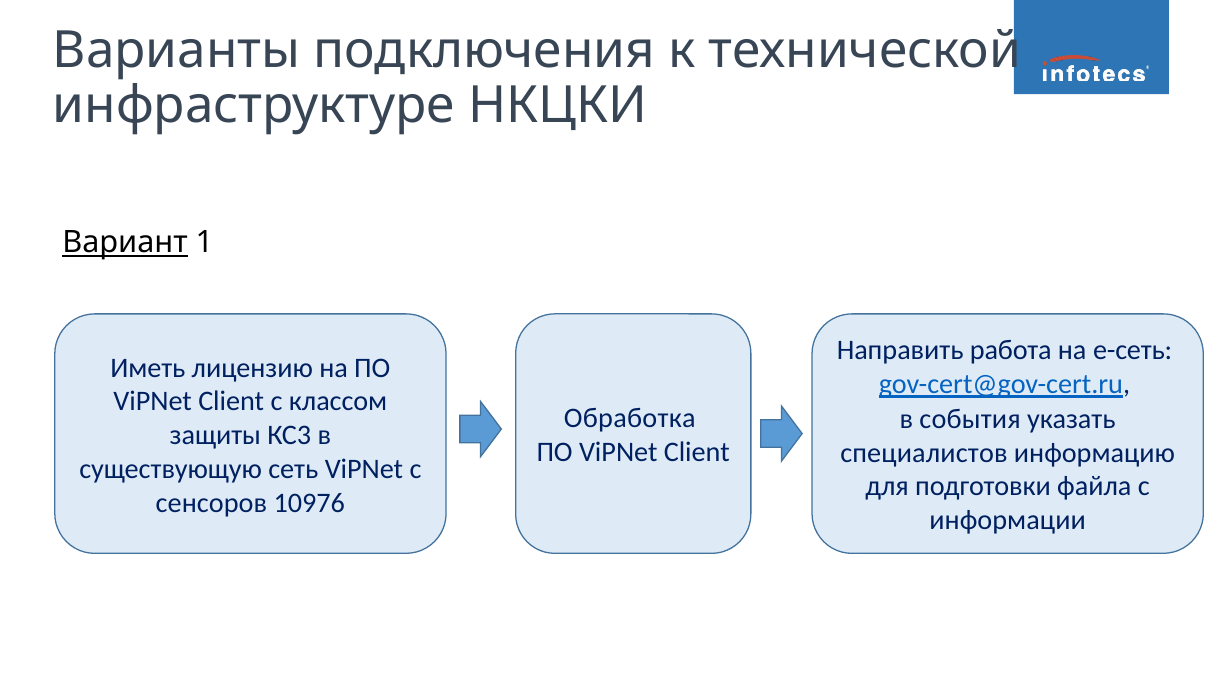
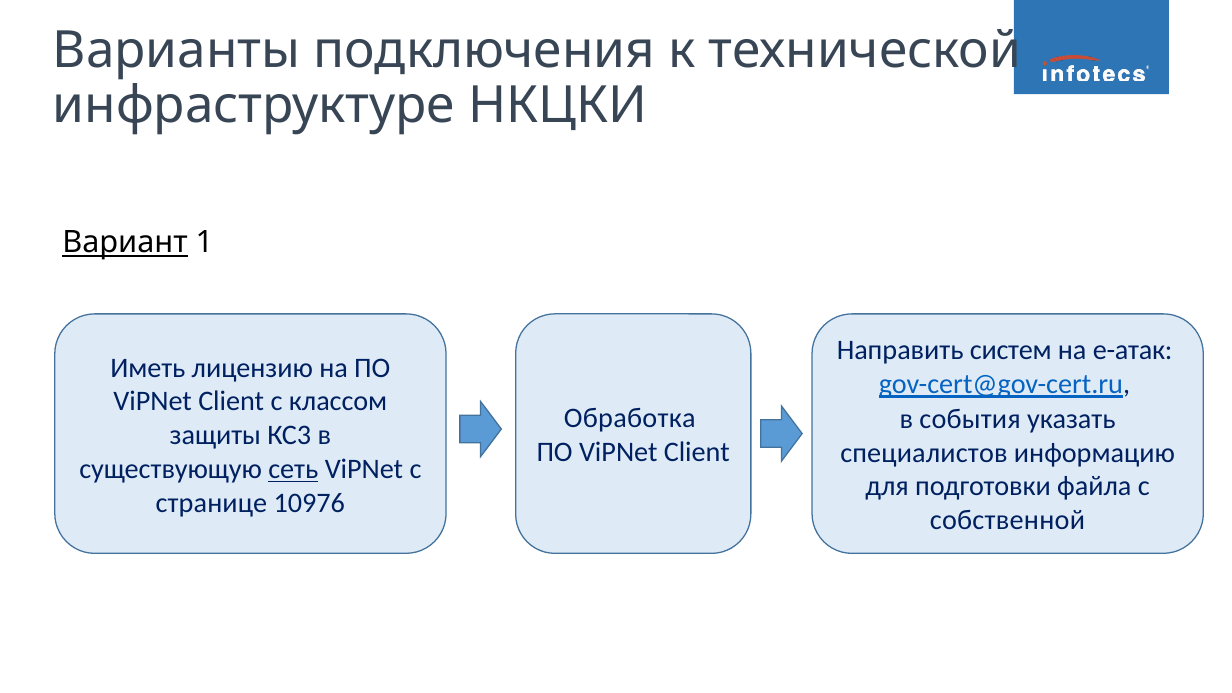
работа: работа -> систем
e-сеть: e-сеть -> e-атак
сеть underline: none -> present
сенсоров: сенсоров -> странице
информации: информации -> собственной
